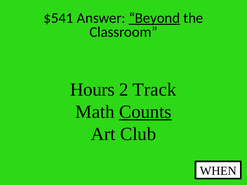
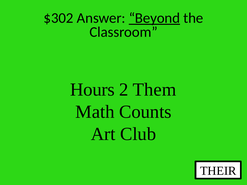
$541: $541 -> $302
Track: Track -> Them
Counts underline: present -> none
WHEN: WHEN -> THEIR
